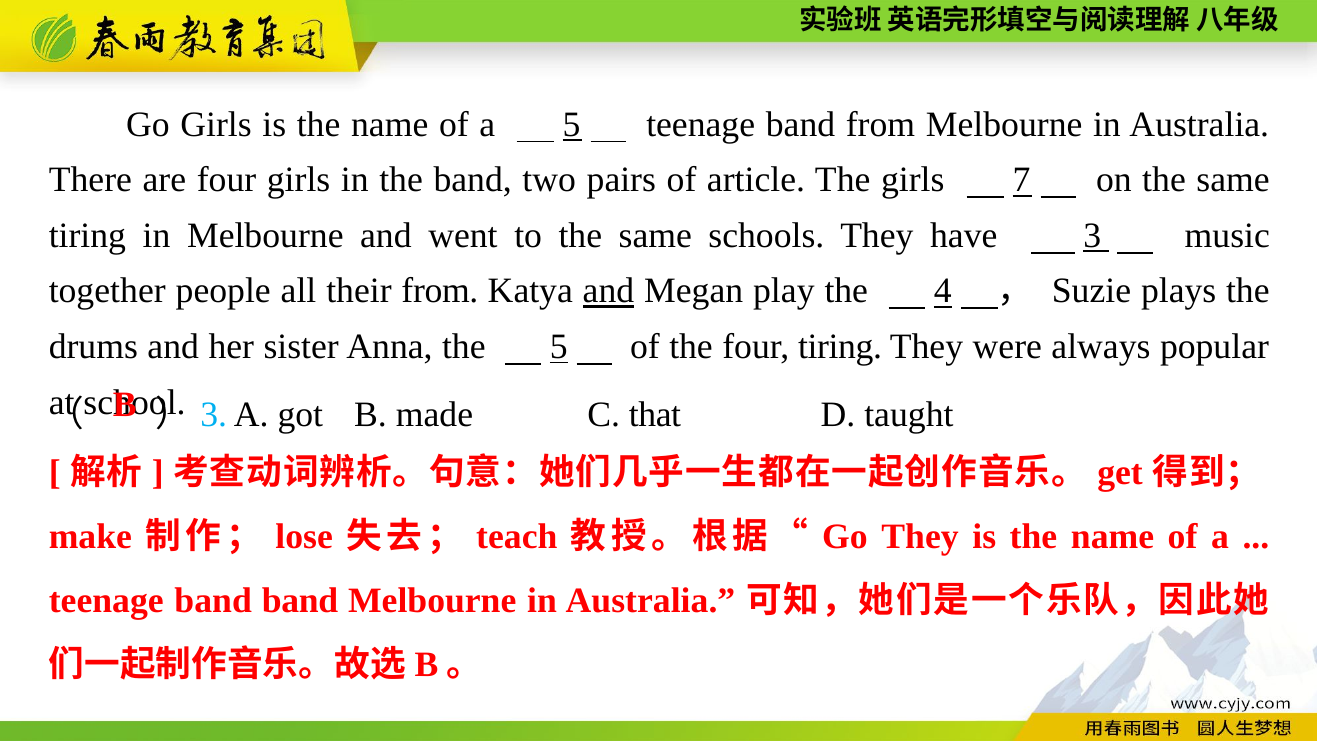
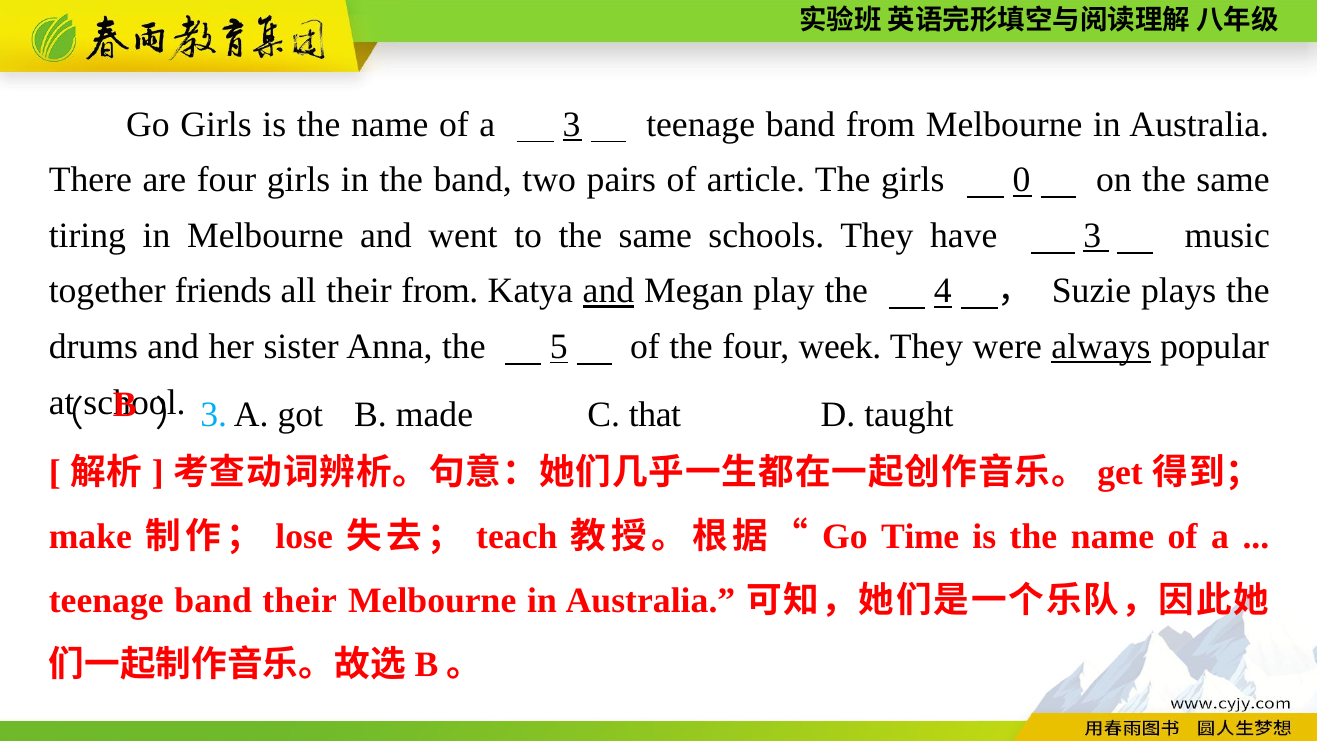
a 5: 5 -> 3
7: 7 -> 0
people: people -> friends
four tiring: tiring -> week
always underline: none -> present
Go They: They -> Time
band band: band -> their
